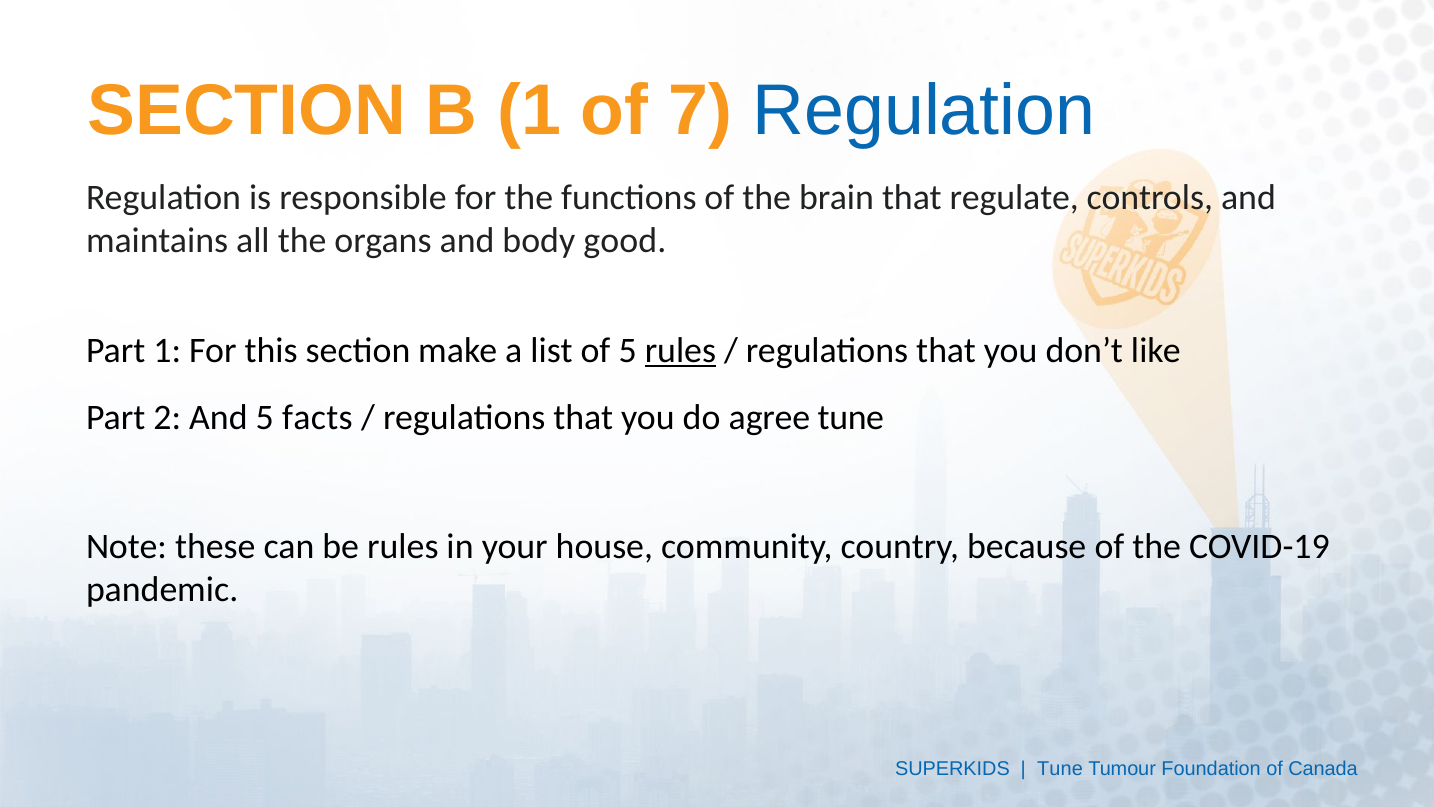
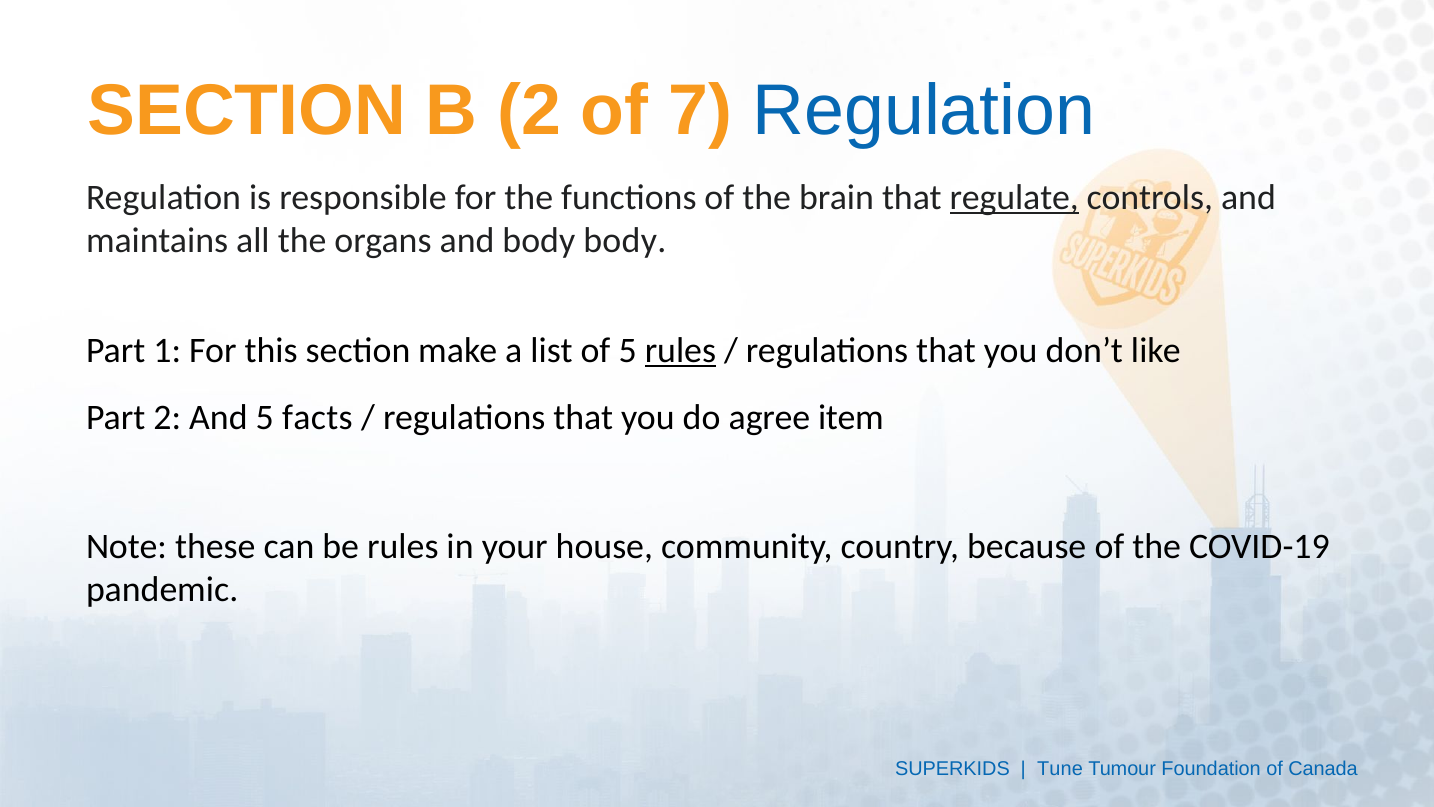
B 1: 1 -> 2
regulate underline: none -> present
body good: good -> body
agree tune: tune -> item
